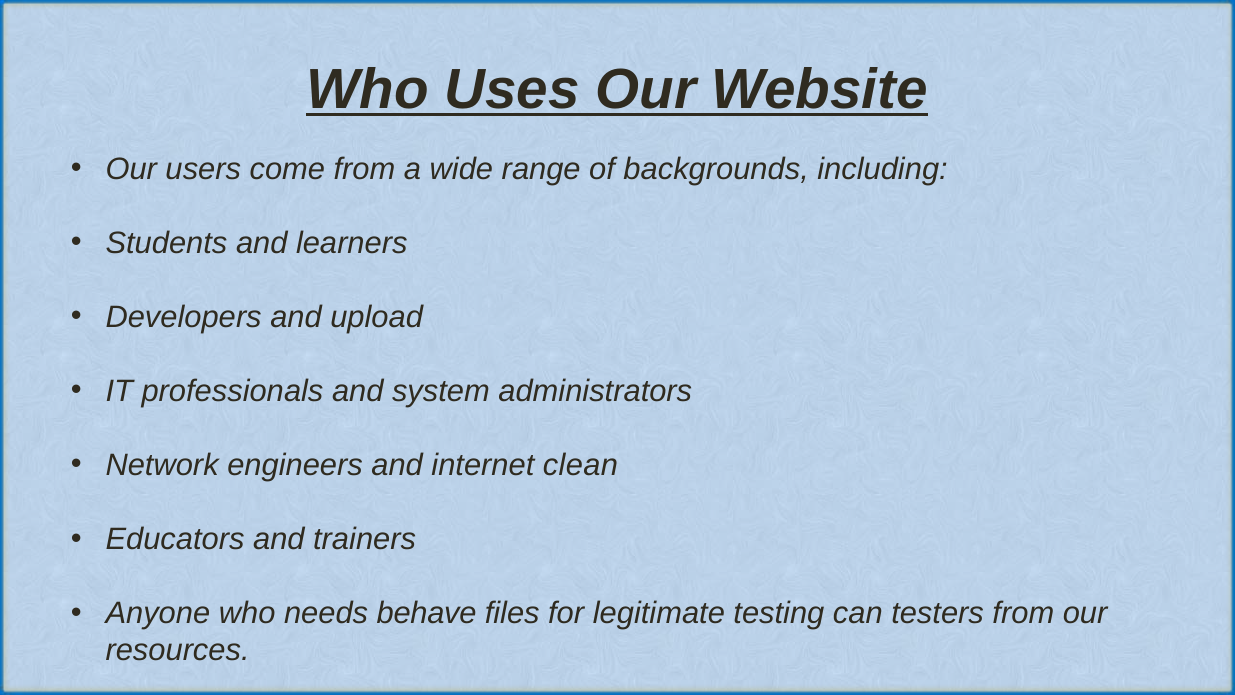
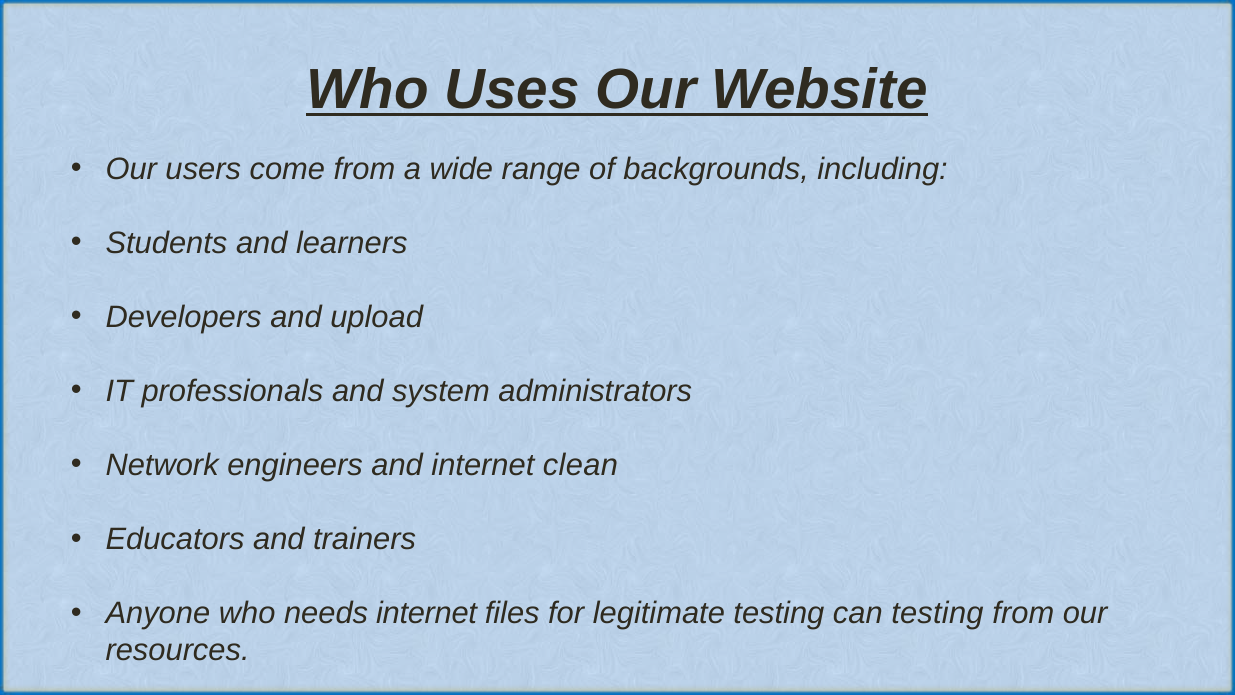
needs behave: behave -> internet
can testers: testers -> testing
